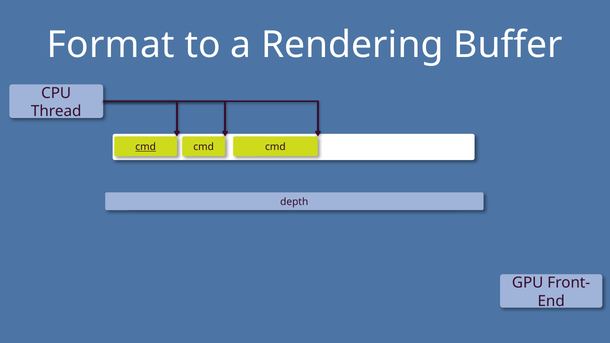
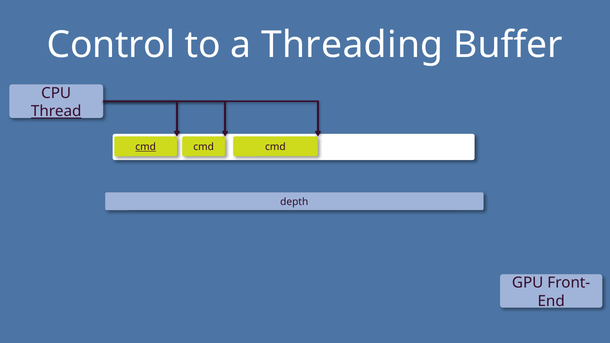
Format: Format -> Control
Rendering: Rendering -> Threading
Thread underline: none -> present
